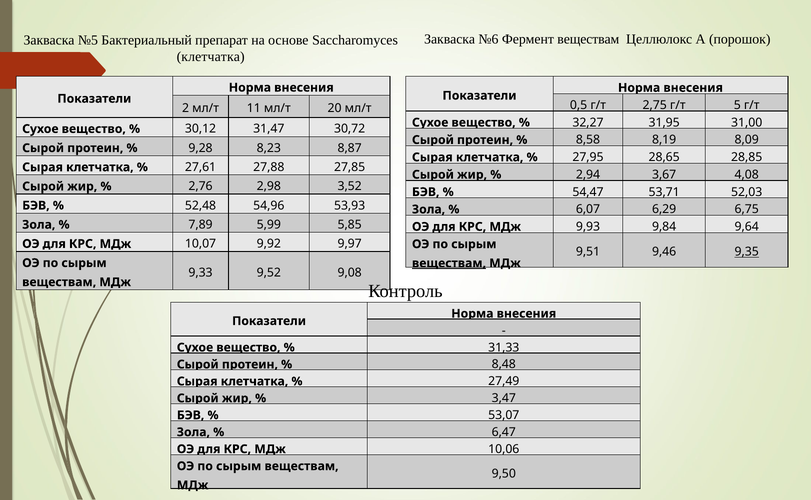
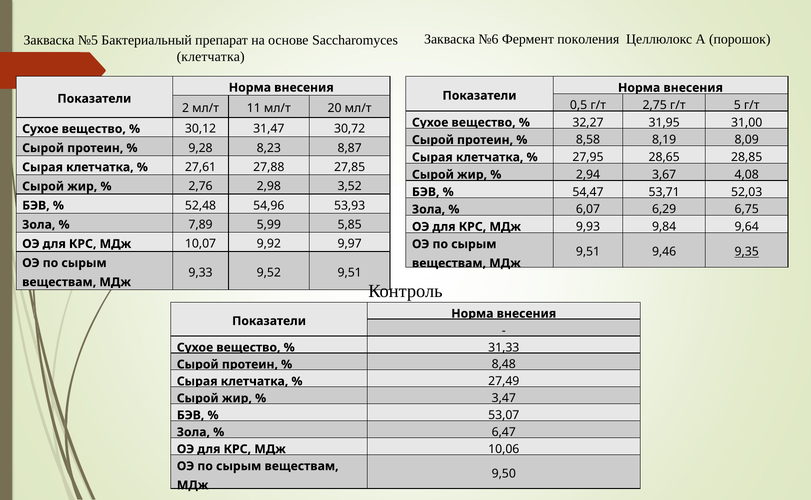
Фермент веществам: веществам -> поколения
веществам at (449, 263) underline: present -> none
9,52 9,08: 9,08 -> 9,51
